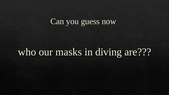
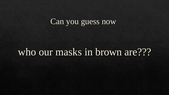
diving: diving -> brown
